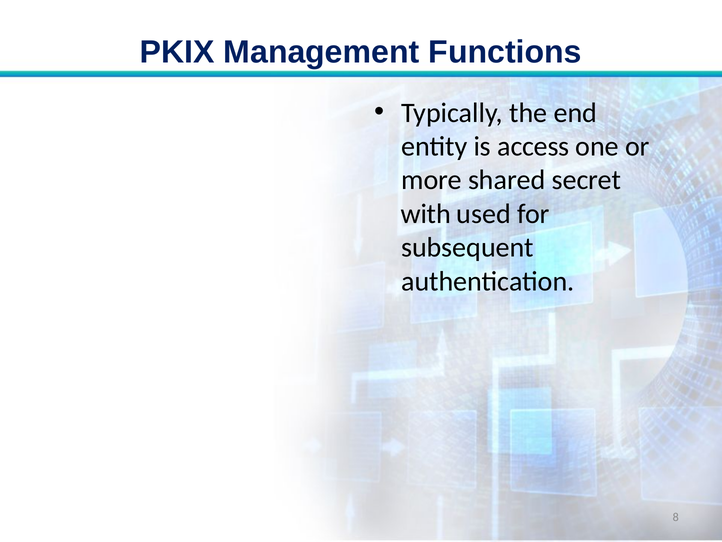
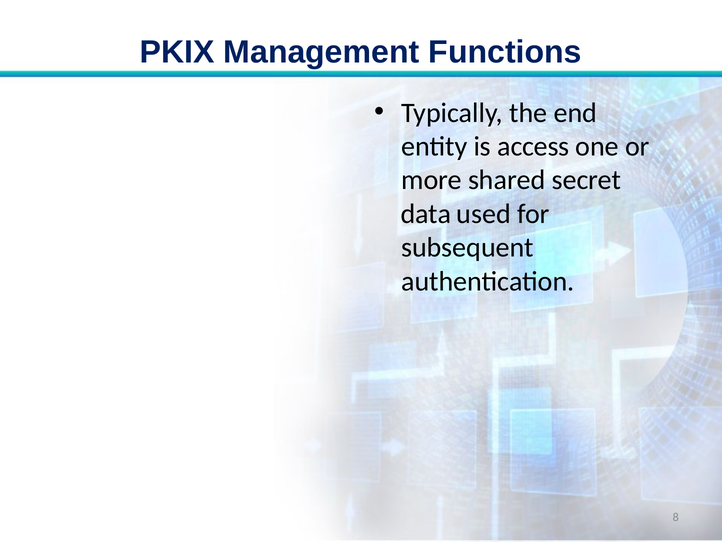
with: with -> data
